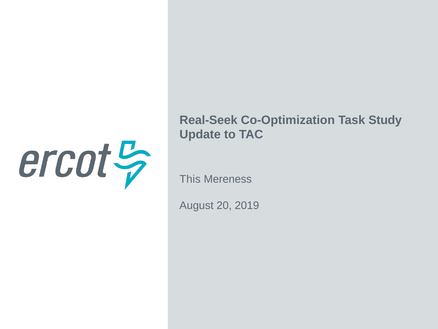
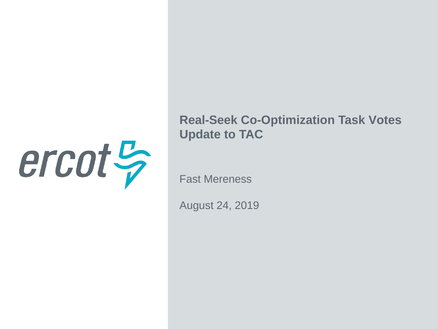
Study: Study -> Votes
This: This -> Fast
20: 20 -> 24
